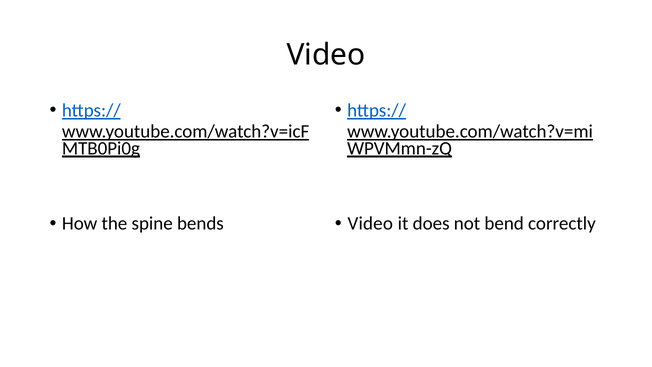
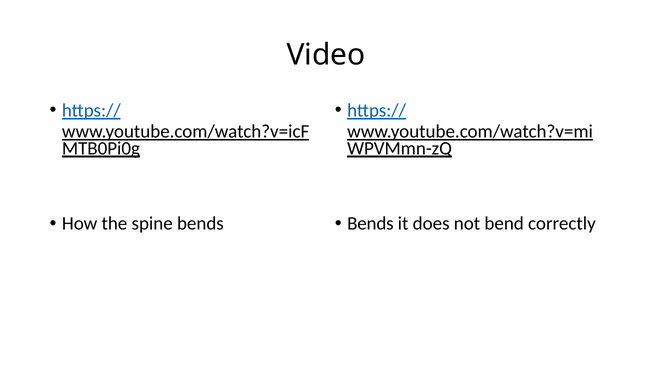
Video at (370, 223): Video -> Bends
